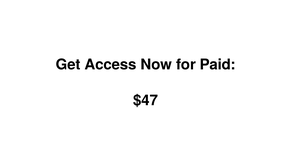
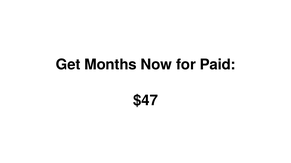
Access: Access -> Months
